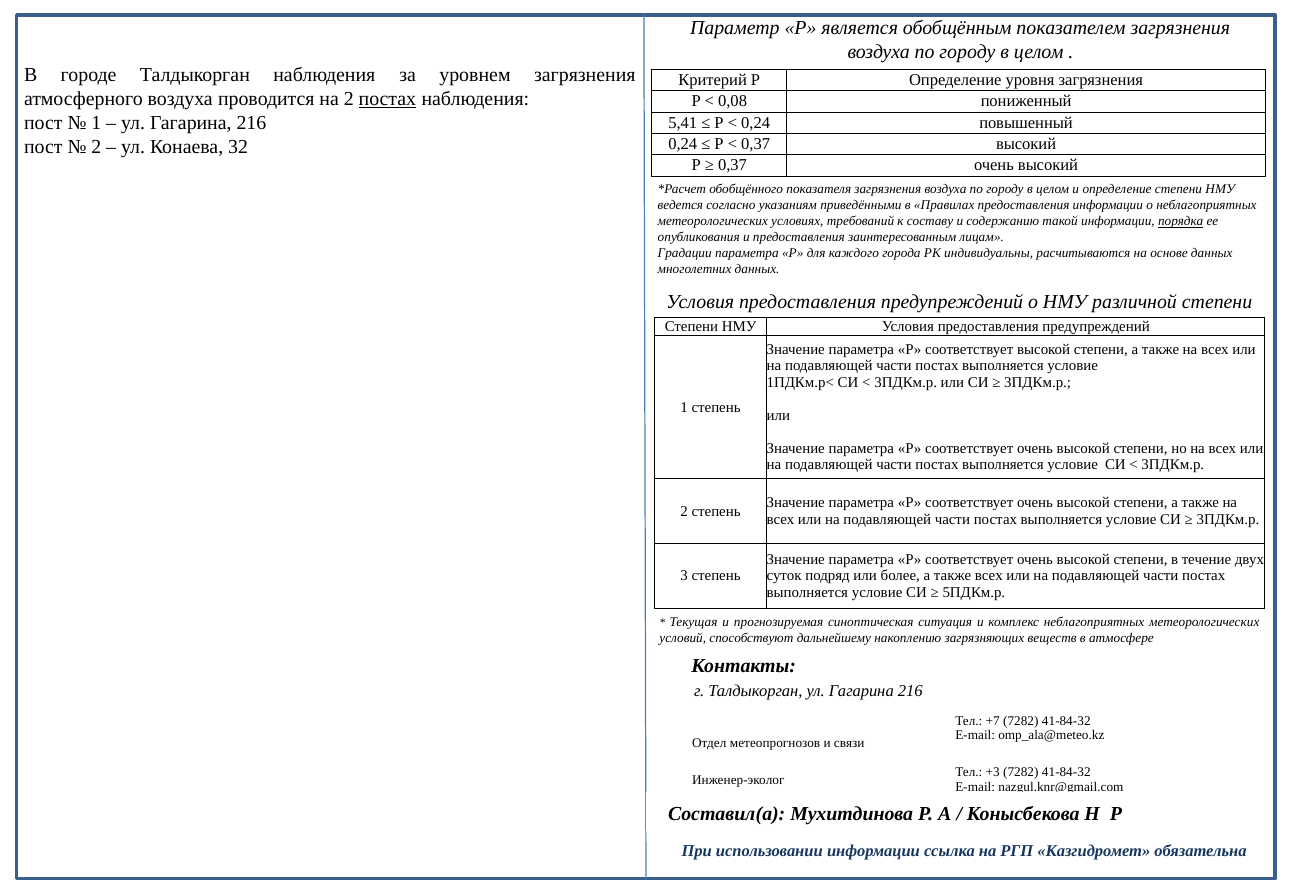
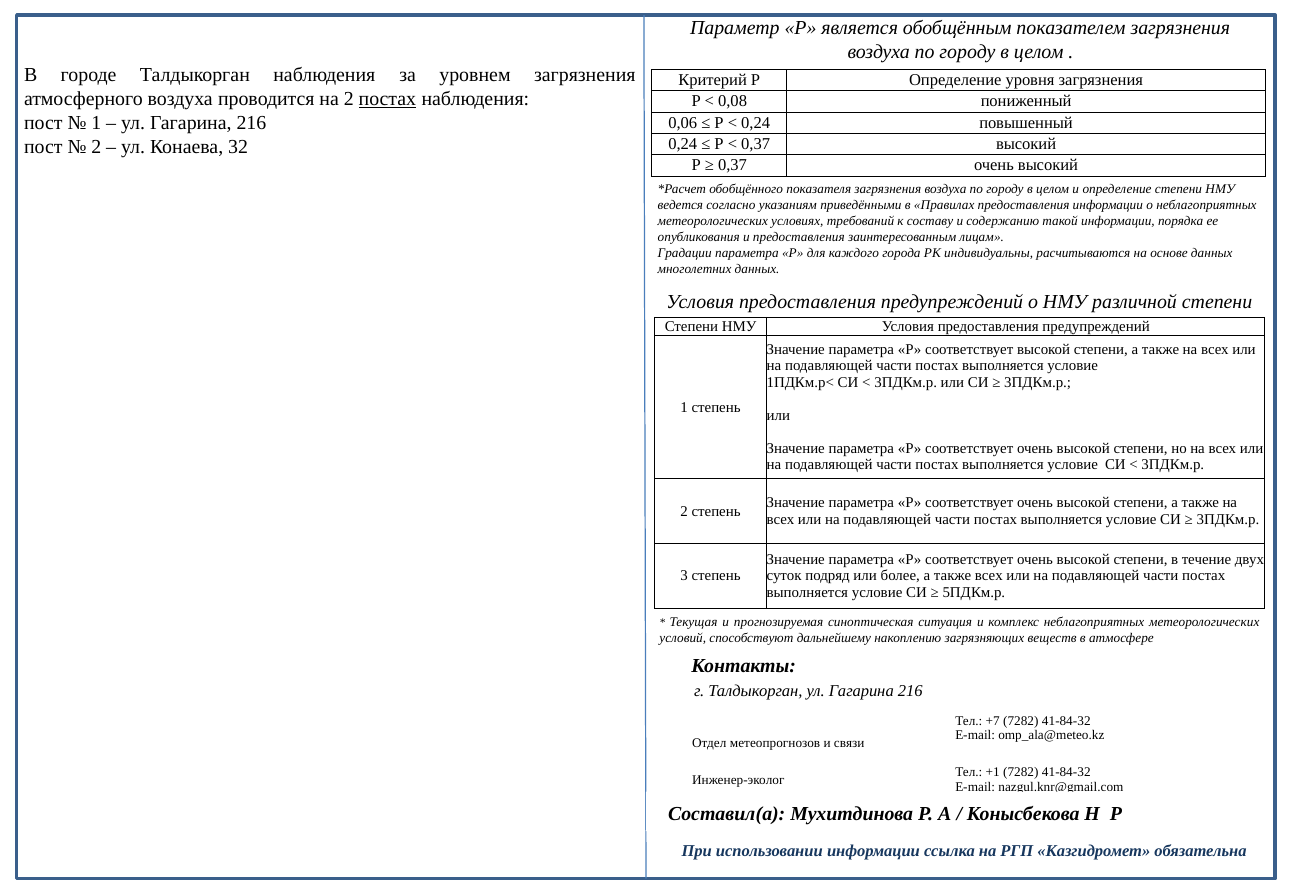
5,41: 5,41 -> 0,06
порядка underline: present -> none
+3: +3 -> +1
